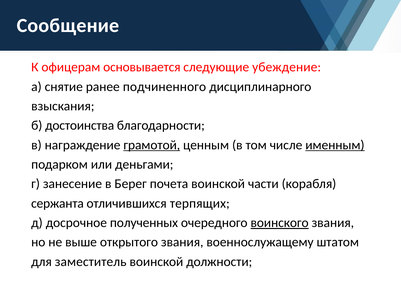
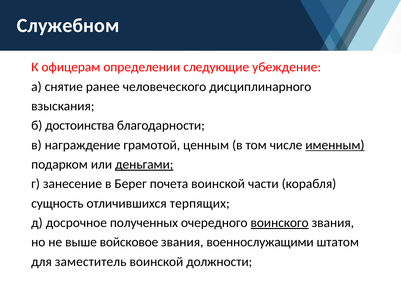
Сообщение: Сообщение -> Служебном
основывается: основывается -> определении
подчиненного: подчиненного -> человеческого
грамотой underline: present -> none
деньгами underline: none -> present
сержанта: сержанта -> сущность
открытого: открытого -> войсковое
военнослужащему: военнослужащему -> военнослужащими
